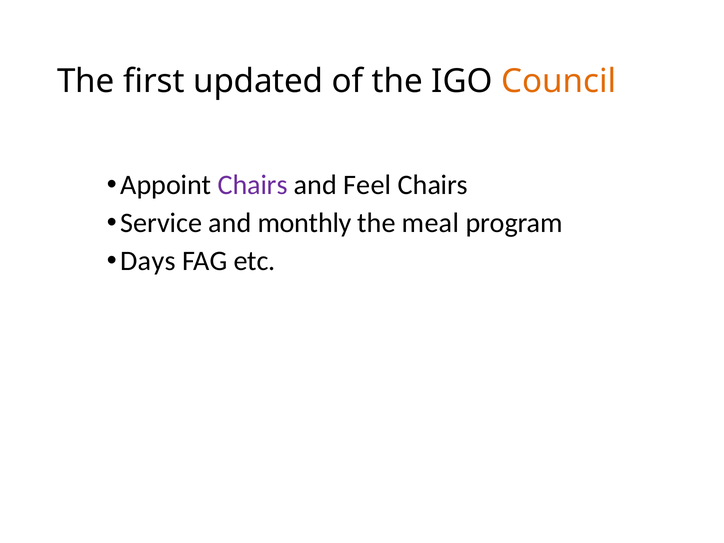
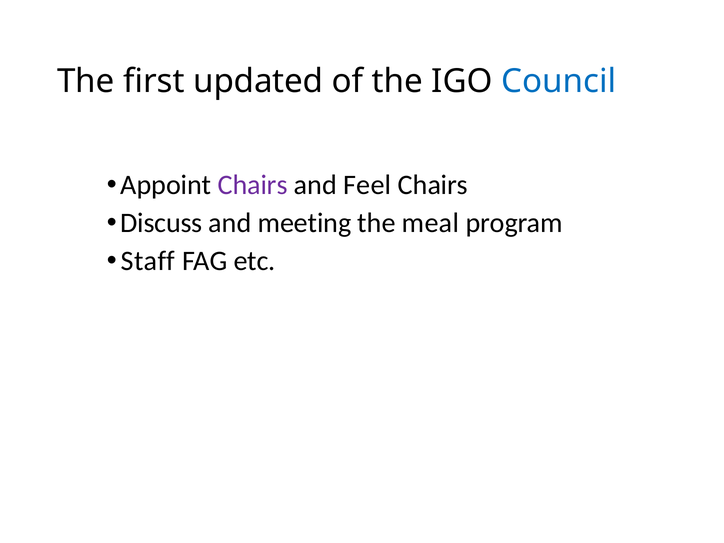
Council colour: orange -> blue
Service: Service -> Discuss
monthly: monthly -> meeting
Days: Days -> Staff
